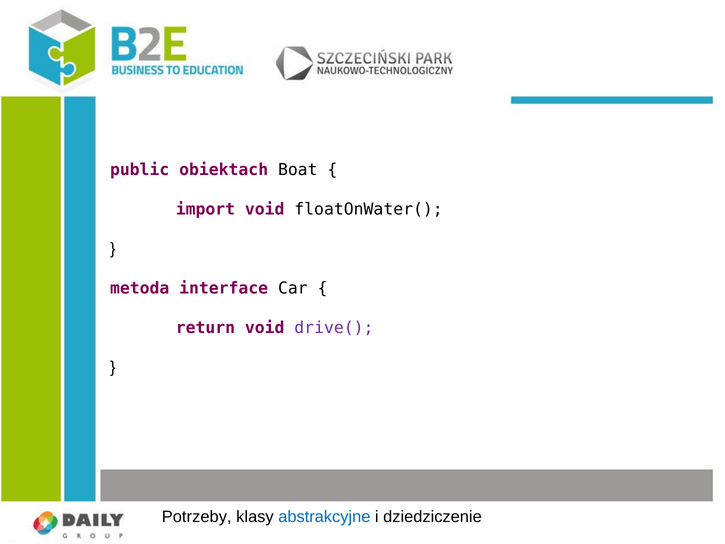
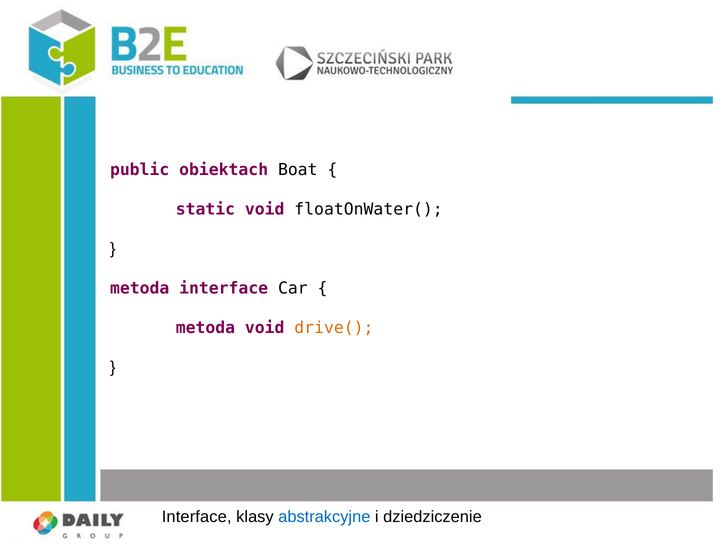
import: import -> static
return at (205, 327): return -> metoda
drive( colour: purple -> orange
Potrzeby at (197, 517): Potrzeby -> Interface
